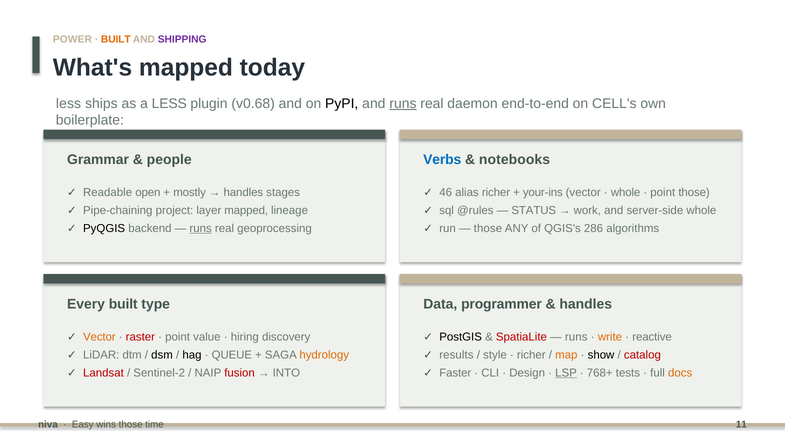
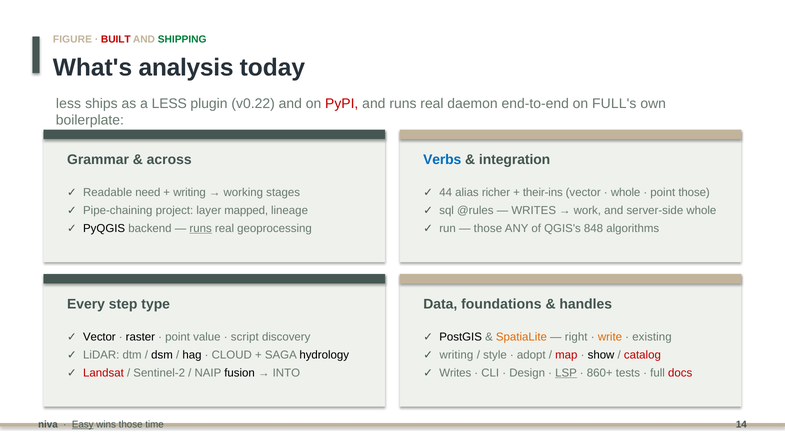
POWER: POWER -> FIGURE
BUILT at (116, 39) colour: orange -> red
SHIPPING colour: purple -> green
What's mapped: mapped -> analysis
v0.68: v0.68 -> v0.22
PyPI colour: black -> red
runs at (403, 103) underline: present -> none
CELL's: CELL's -> FULL's
people: people -> across
notebooks: notebooks -> integration
open: open -> need
mostly at (190, 192): mostly -> writing
handles at (243, 192): handles -> working
46: 46 -> 44
your-ins: your-ins -> their-ins
STATUS at (534, 210): STATUS -> WRITES
286: 286 -> 848
Every built: built -> step
programmer: programmer -> foundations
Vector at (99, 337) colour: orange -> black
raster colour: red -> black
hiring: hiring -> script
SpatiaLite colour: red -> orange
runs at (576, 337): runs -> right
reactive: reactive -> existing
QUEUE: QUEUE -> CLOUD
hydrology colour: orange -> black
results at (456, 355): results -> writing
richer at (531, 355): richer -> adopt
map colour: orange -> red
fusion colour: red -> black
Faster at (455, 372): Faster -> Writes
768+: 768+ -> 860+
docs colour: orange -> red
Easy underline: none -> present
11: 11 -> 14
